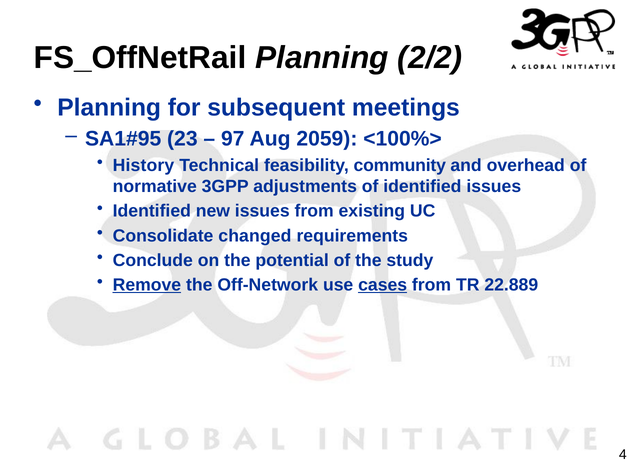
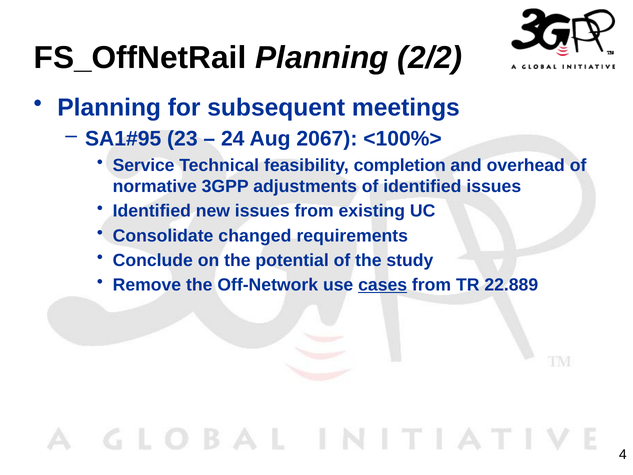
97: 97 -> 24
2059: 2059 -> 2067
History: History -> Service
community: community -> completion
Remove underline: present -> none
